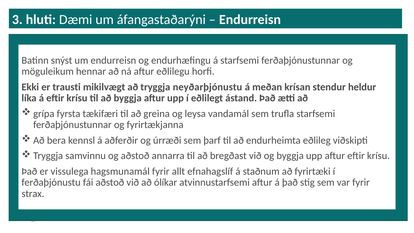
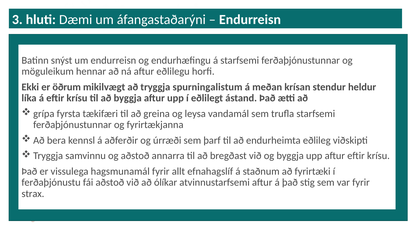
trausti: trausti -> öðrum
neyðarþjónustu: neyðarþjónustu -> spurningalistum
